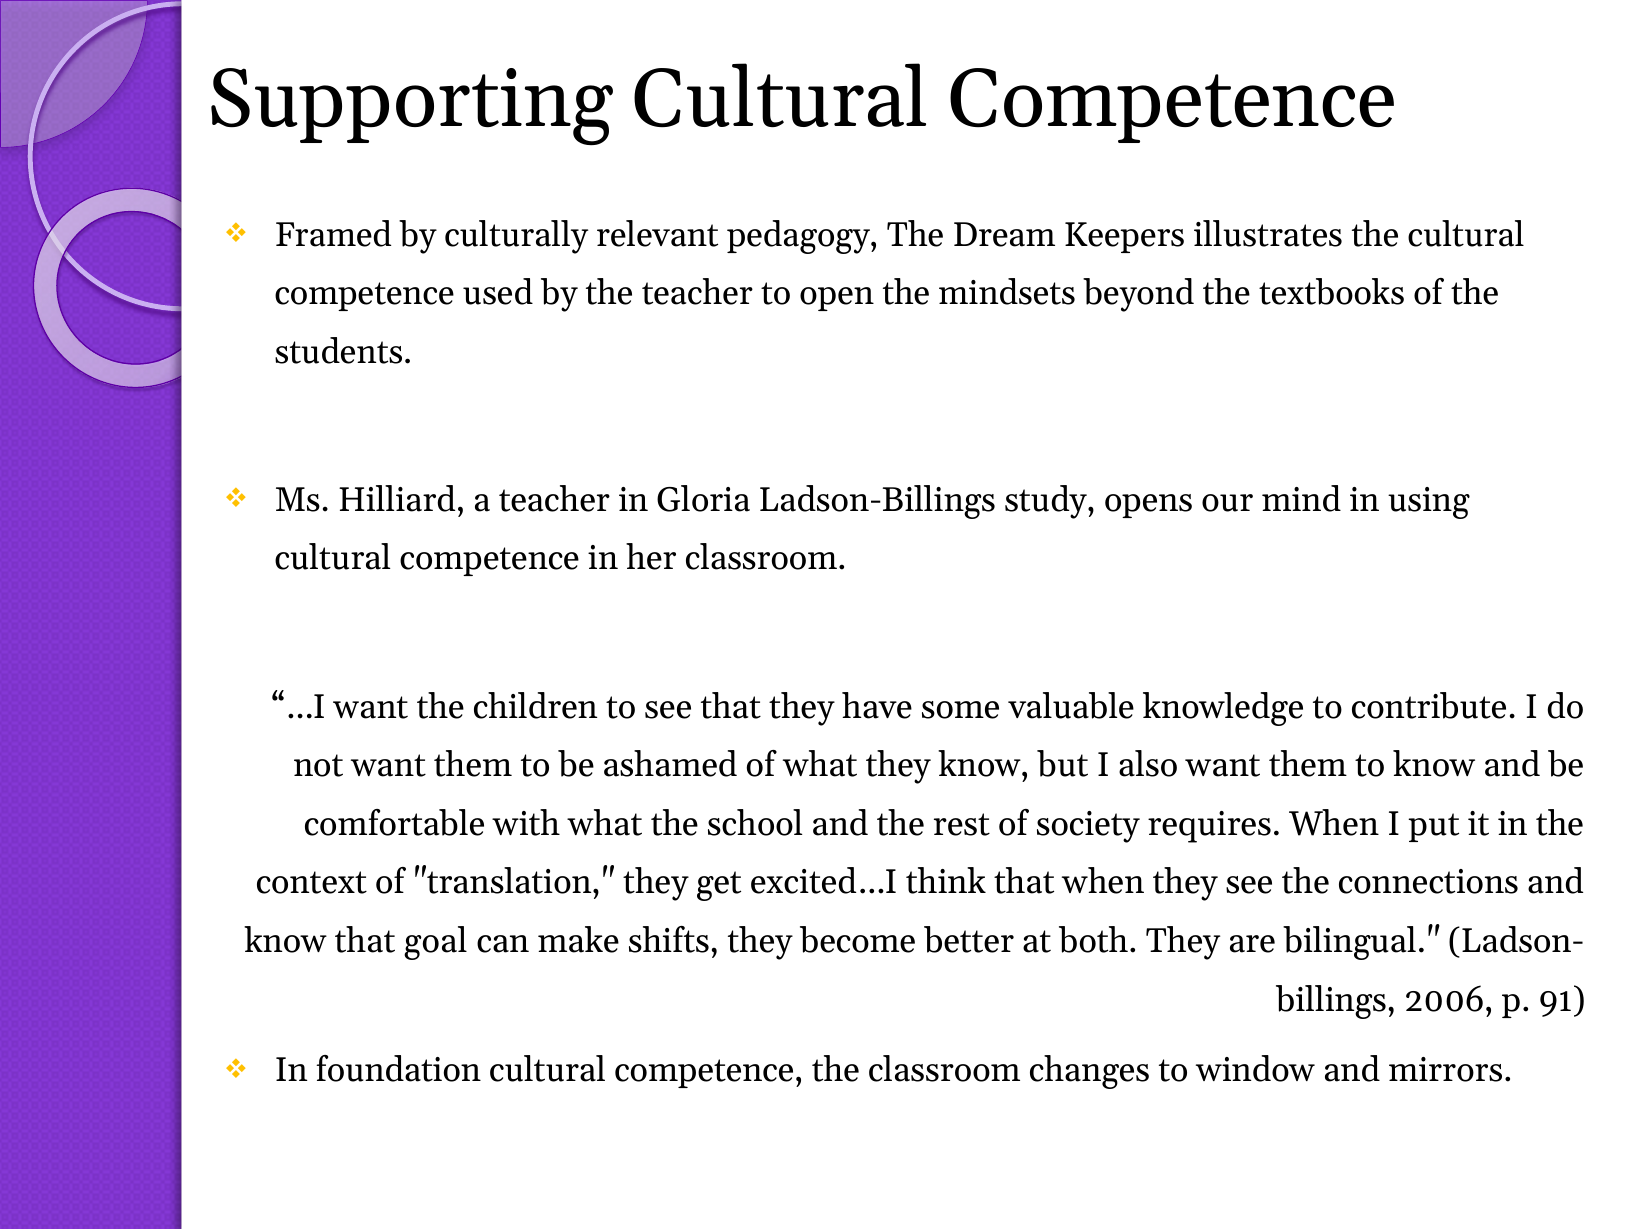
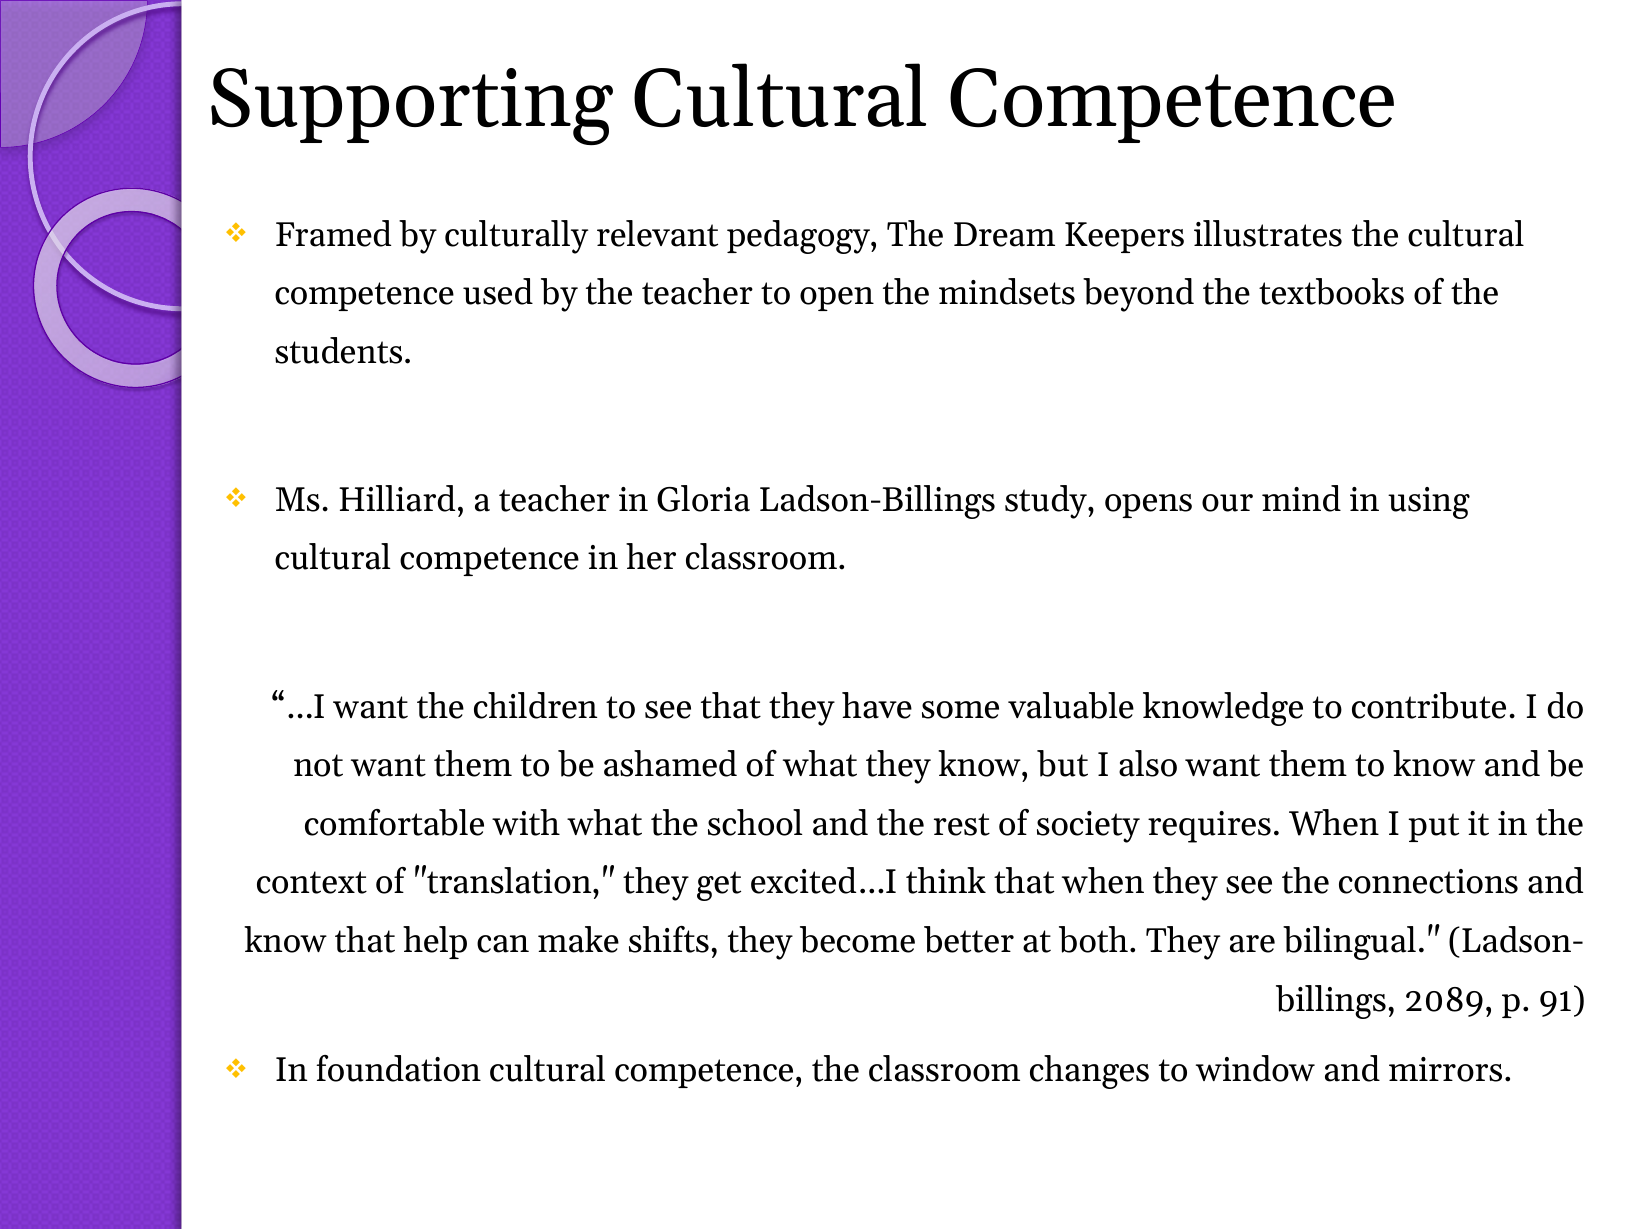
goal: goal -> help
2006: 2006 -> 2089
